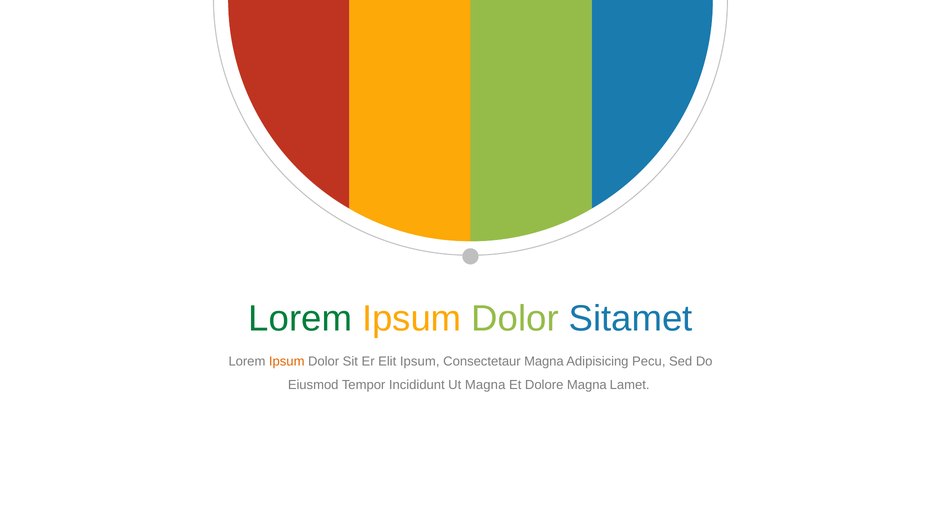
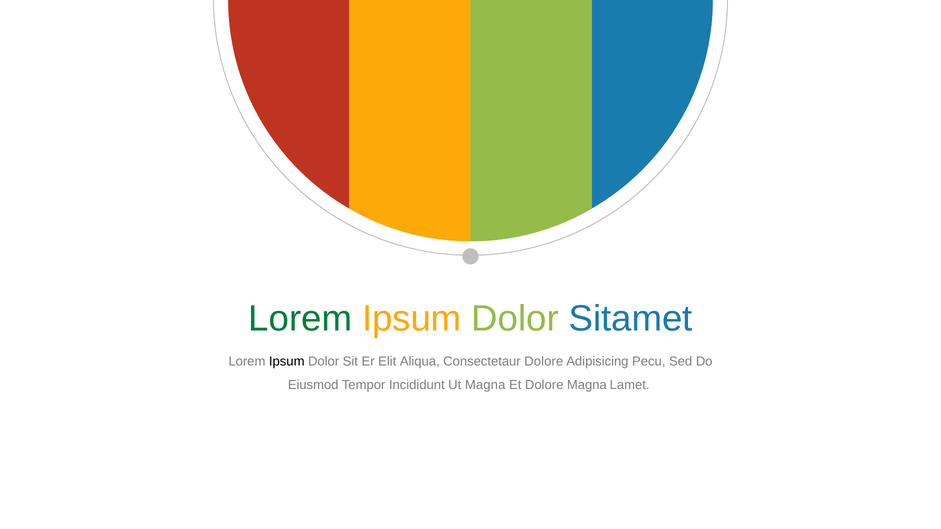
Ipsum at (287, 361) colour: orange -> black
Elit Ipsum: Ipsum -> Aliqua
Consectetaur Magna: Magna -> Dolore
